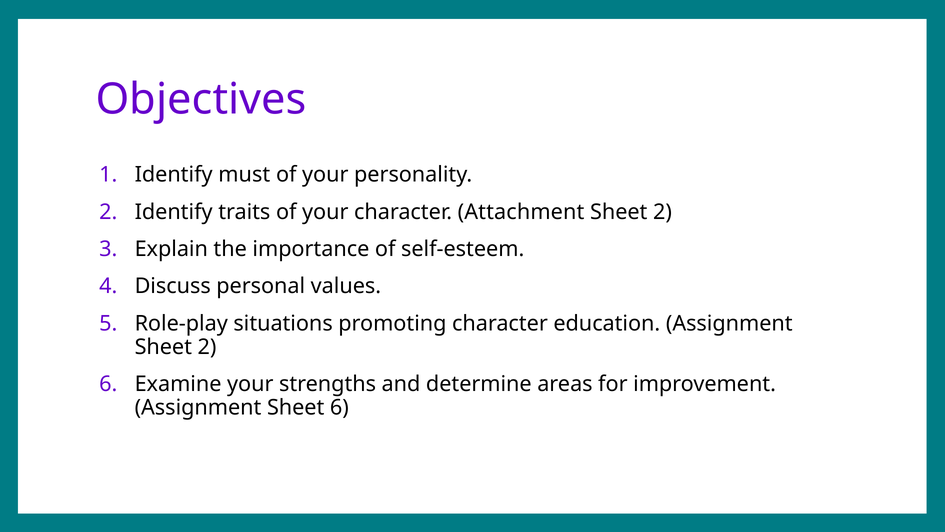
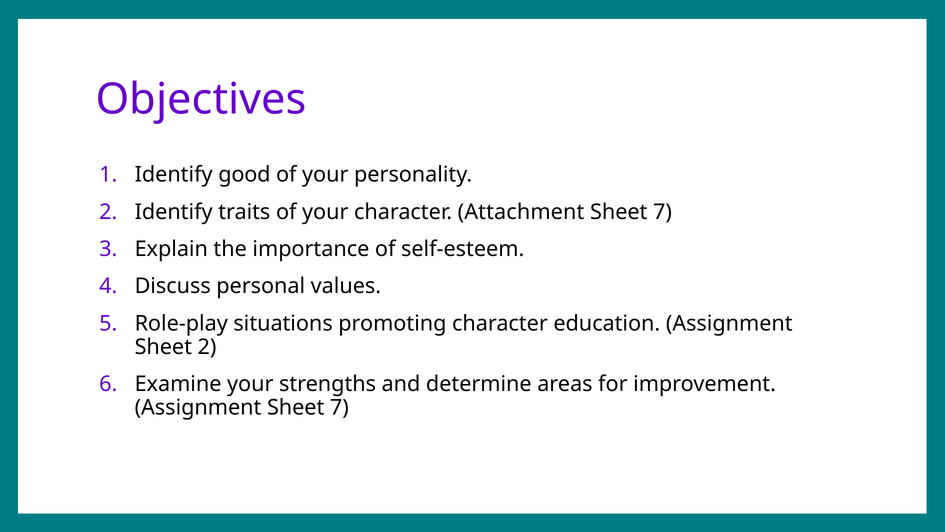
must: must -> good
2 at (662, 212): 2 -> 7
Assignment Sheet 6: 6 -> 7
